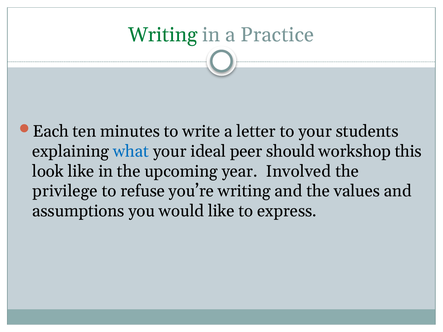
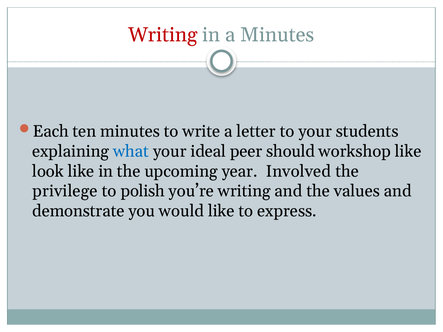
Writing at (163, 35) colour: green -> red
a Practice: Practice -> Minutes
workshop this: this -> like
refuse: refuse -> polish
assumptions: assumptions -> demonstrate
